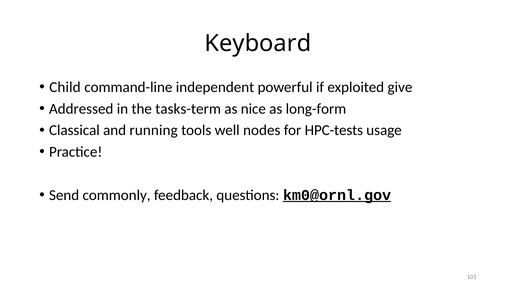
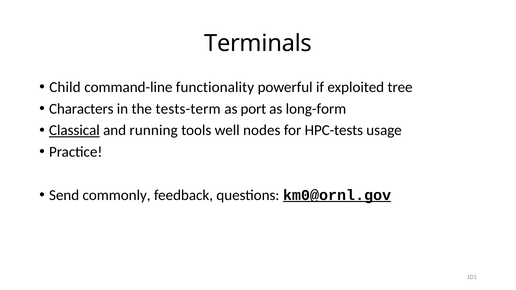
Keyboard: Keyboard -> Terminals
independent: independent -> functionality
give: give -> tree
Addressed: Addressed -> Characters
tasks-term: tasks-term -> tests-term
nice: nice -> port
Classical underline: none -> present
